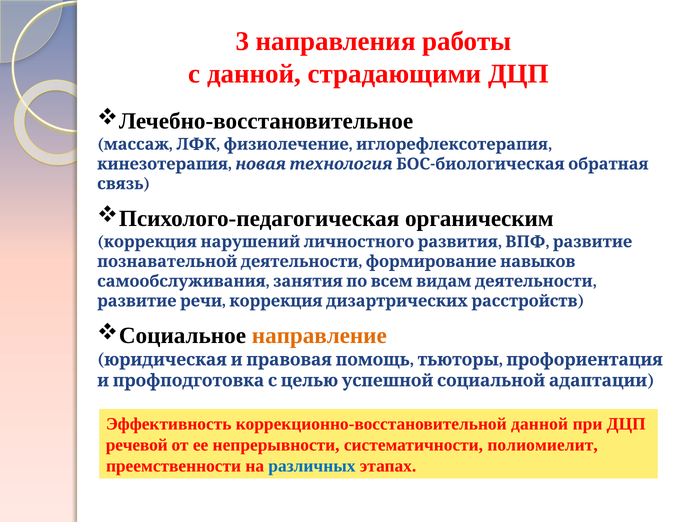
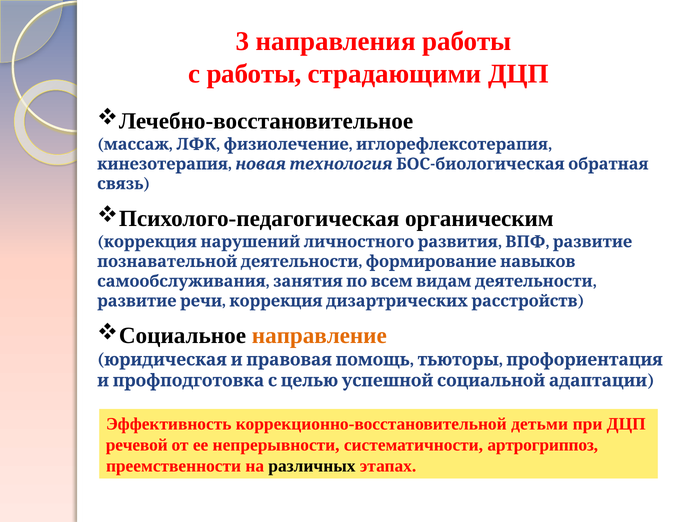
с данной: данной -> работы
коррекционно-восстановительной данной: данной -> детьми
полиомиелит: полиомиелит -> артрогриппоз
различных colour: blue -> black
